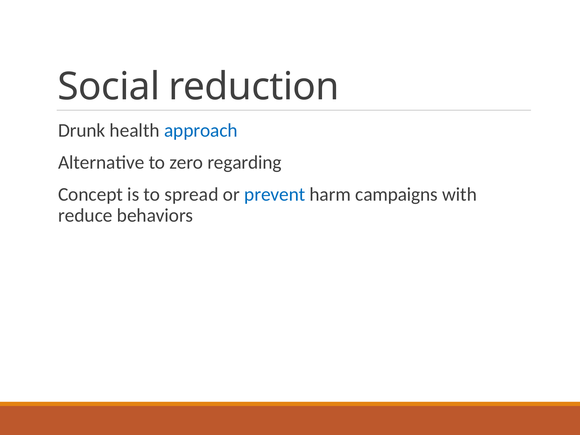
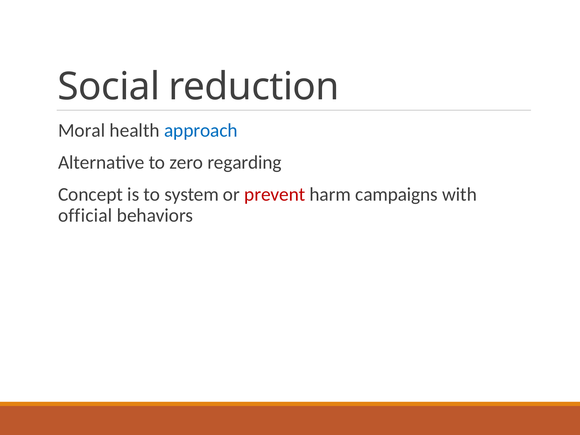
Drunk: Drunk -> Moral
spread: spread -> system
prevent colour: blue -> red
reduce: reduce -> official
